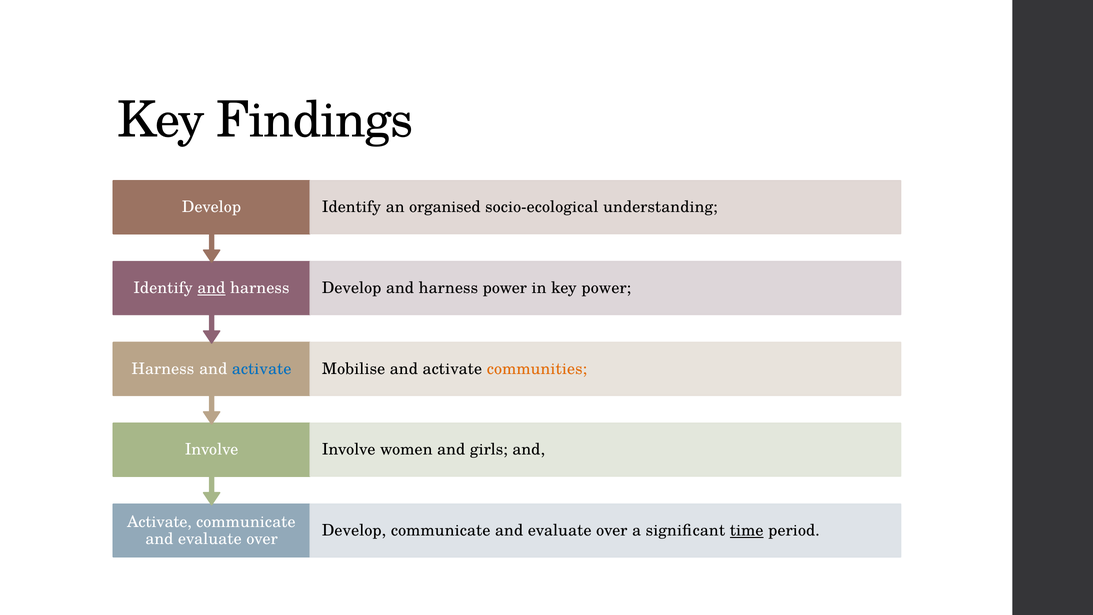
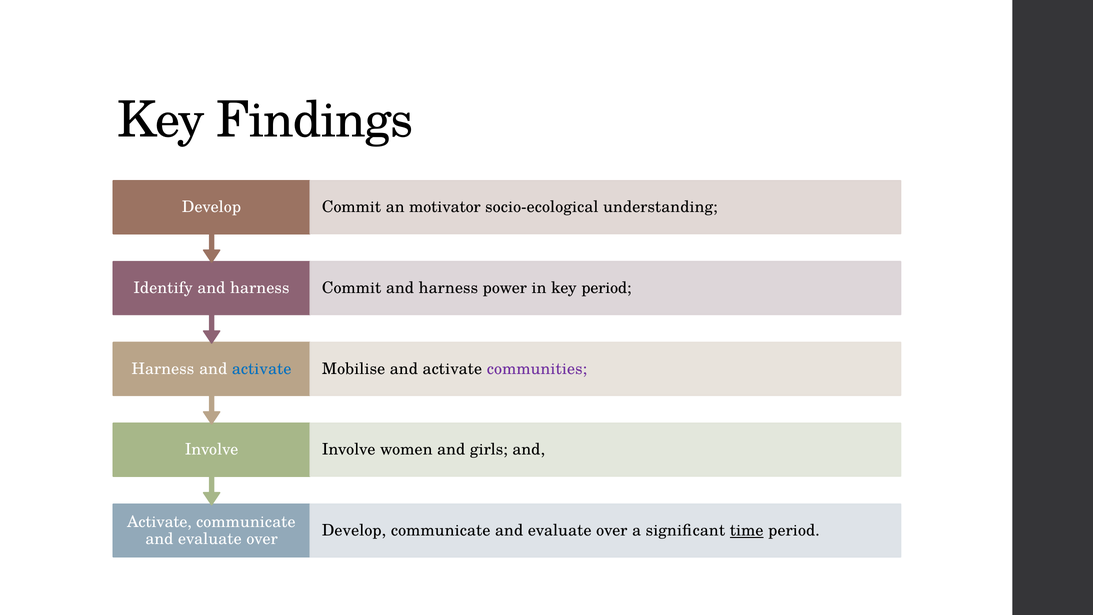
Develop Identify: Identify -> Commit
organised: organised -> motivator
and at (211, 288) underline: present -> none
harness Develop: Develop -> Commit
key power: power -> period
communities colour: orange -> purple
